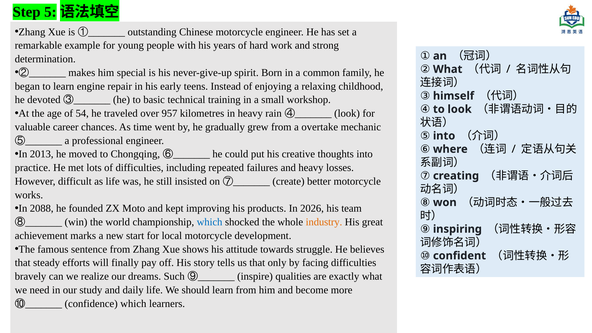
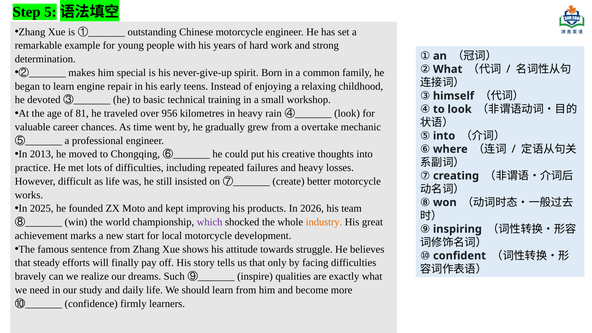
54: 54 -> 81
957: 957 -> 956
2088: 2088 -> 2025
which at (210, 222) colour: blue -> purple
confidence which: which -> firmly
